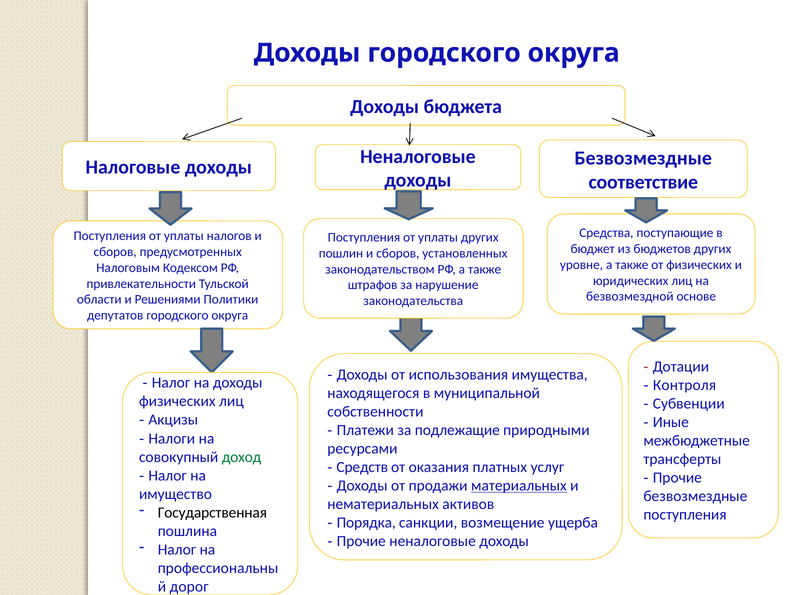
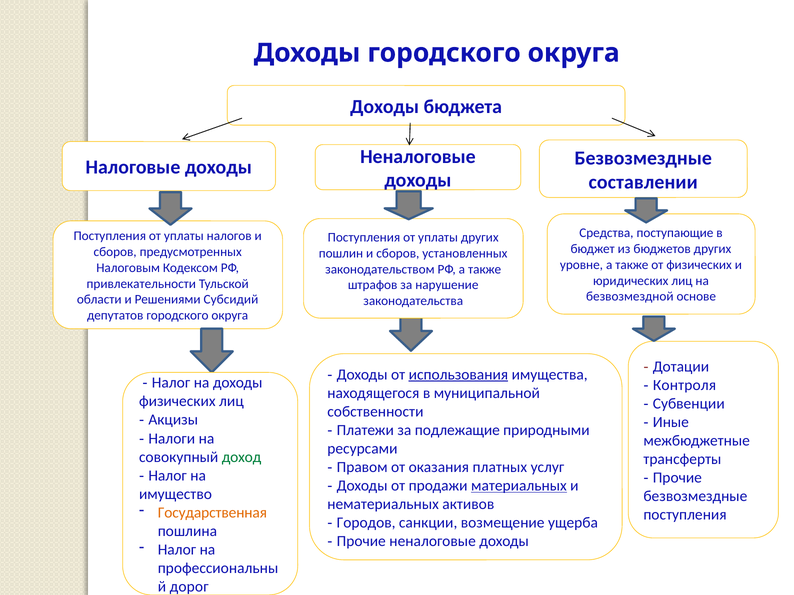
соответствие: соответствие -> составлении
Политики: Политики -> Субсидий
использования underline: none -> present
Средств: Средств -> Правом
Государственная colour: black -> orange
Порядка: Порядка -> Городов
